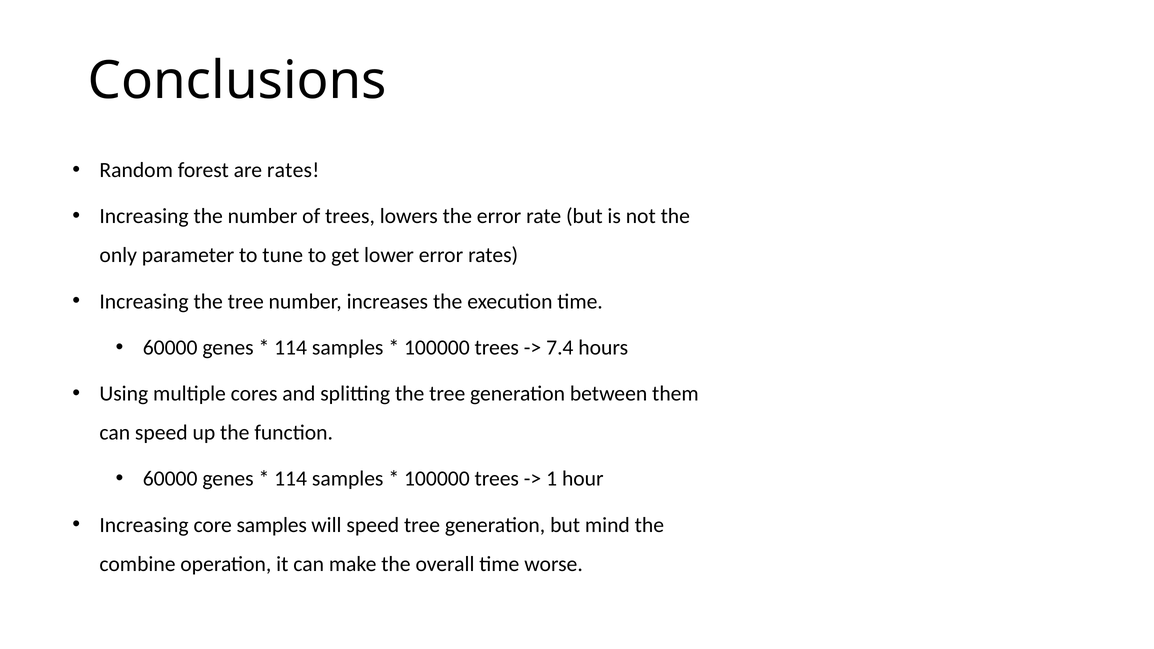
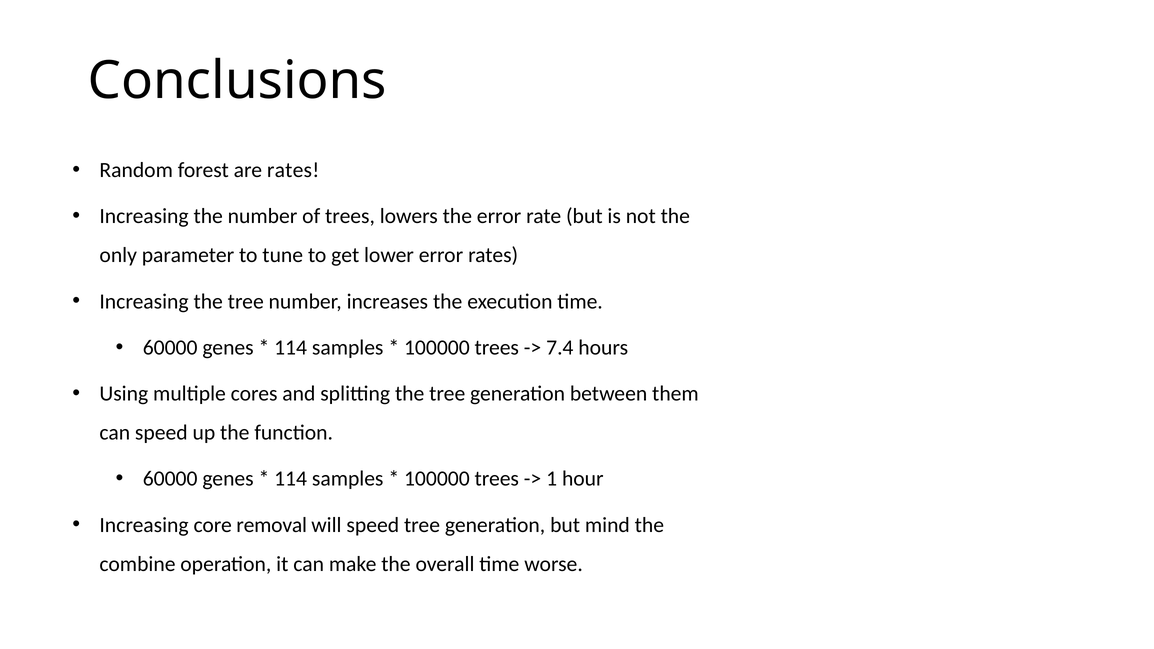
core samples: samples -> removal
